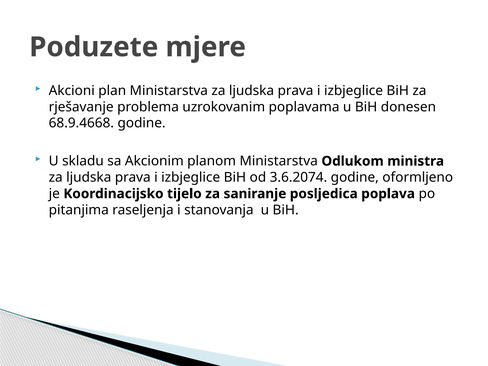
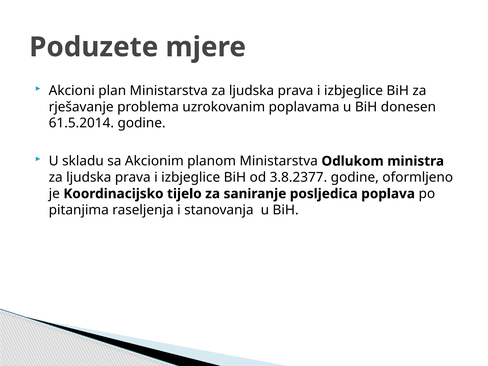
68.9.4668: 68.9.4668 -> 61.5.2014
3.6.2074: 3.6.2074 -> 3.8.2377
